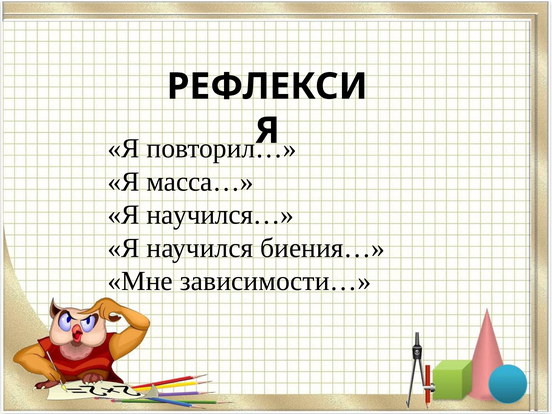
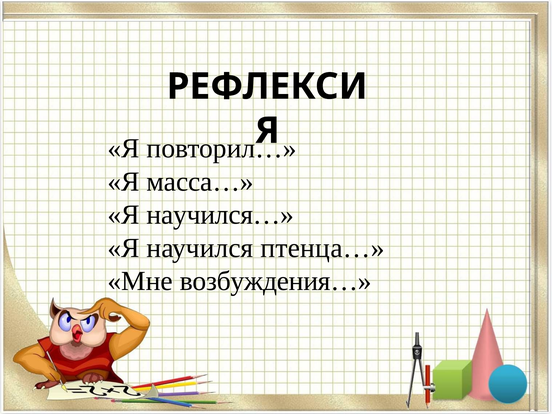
биения…: биения… -> птенца…
зависимости…: зависимости… -> возбуждения…
